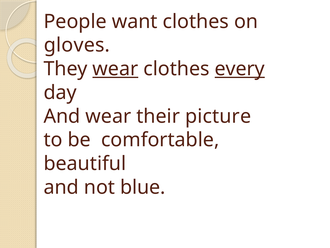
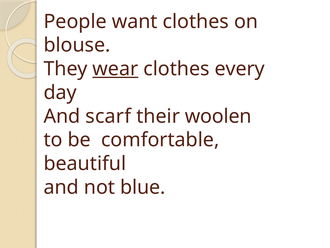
gloves: gloves -> blouse
every underline: present -> none
And wear: wear -> scarf
picture: picture -> woolen
